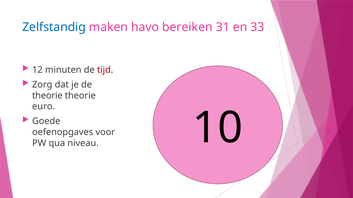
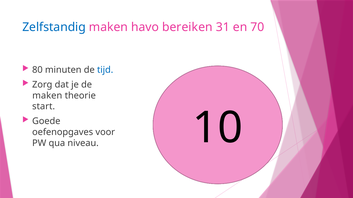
33: 33 -> 70
12: 12 -> 80
tijd colour: red -> blue
theorie at (47, 96): theorie -> maken
euro: euro -> start
